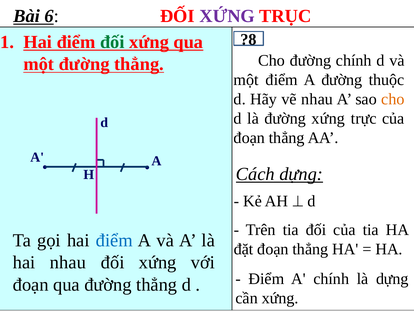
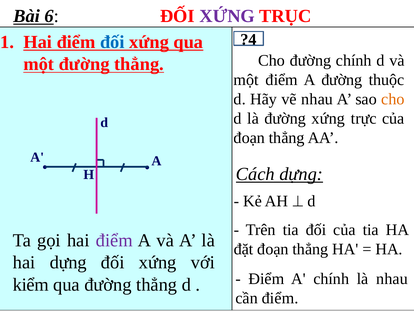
?8: ?8 -> ?4
đối at (112, 42) colour: green -> blue
điểm at (114, 240) colour: blue -> purple
hai nhau: nhau -> dựng
là dựng: dựng -> nhau
đoạn at (31, 284): đoạn -> kiểm
cần xứng: xứng -> điểm
